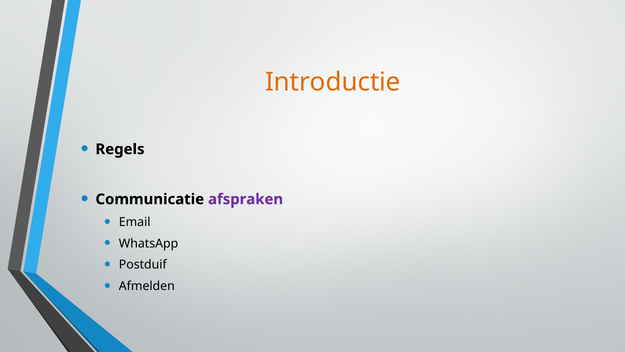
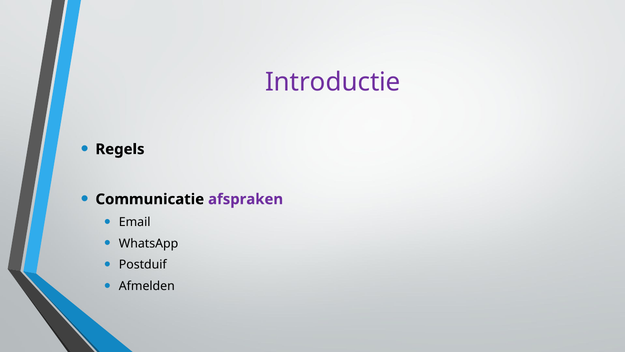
Introductie colour: orange -> purple
